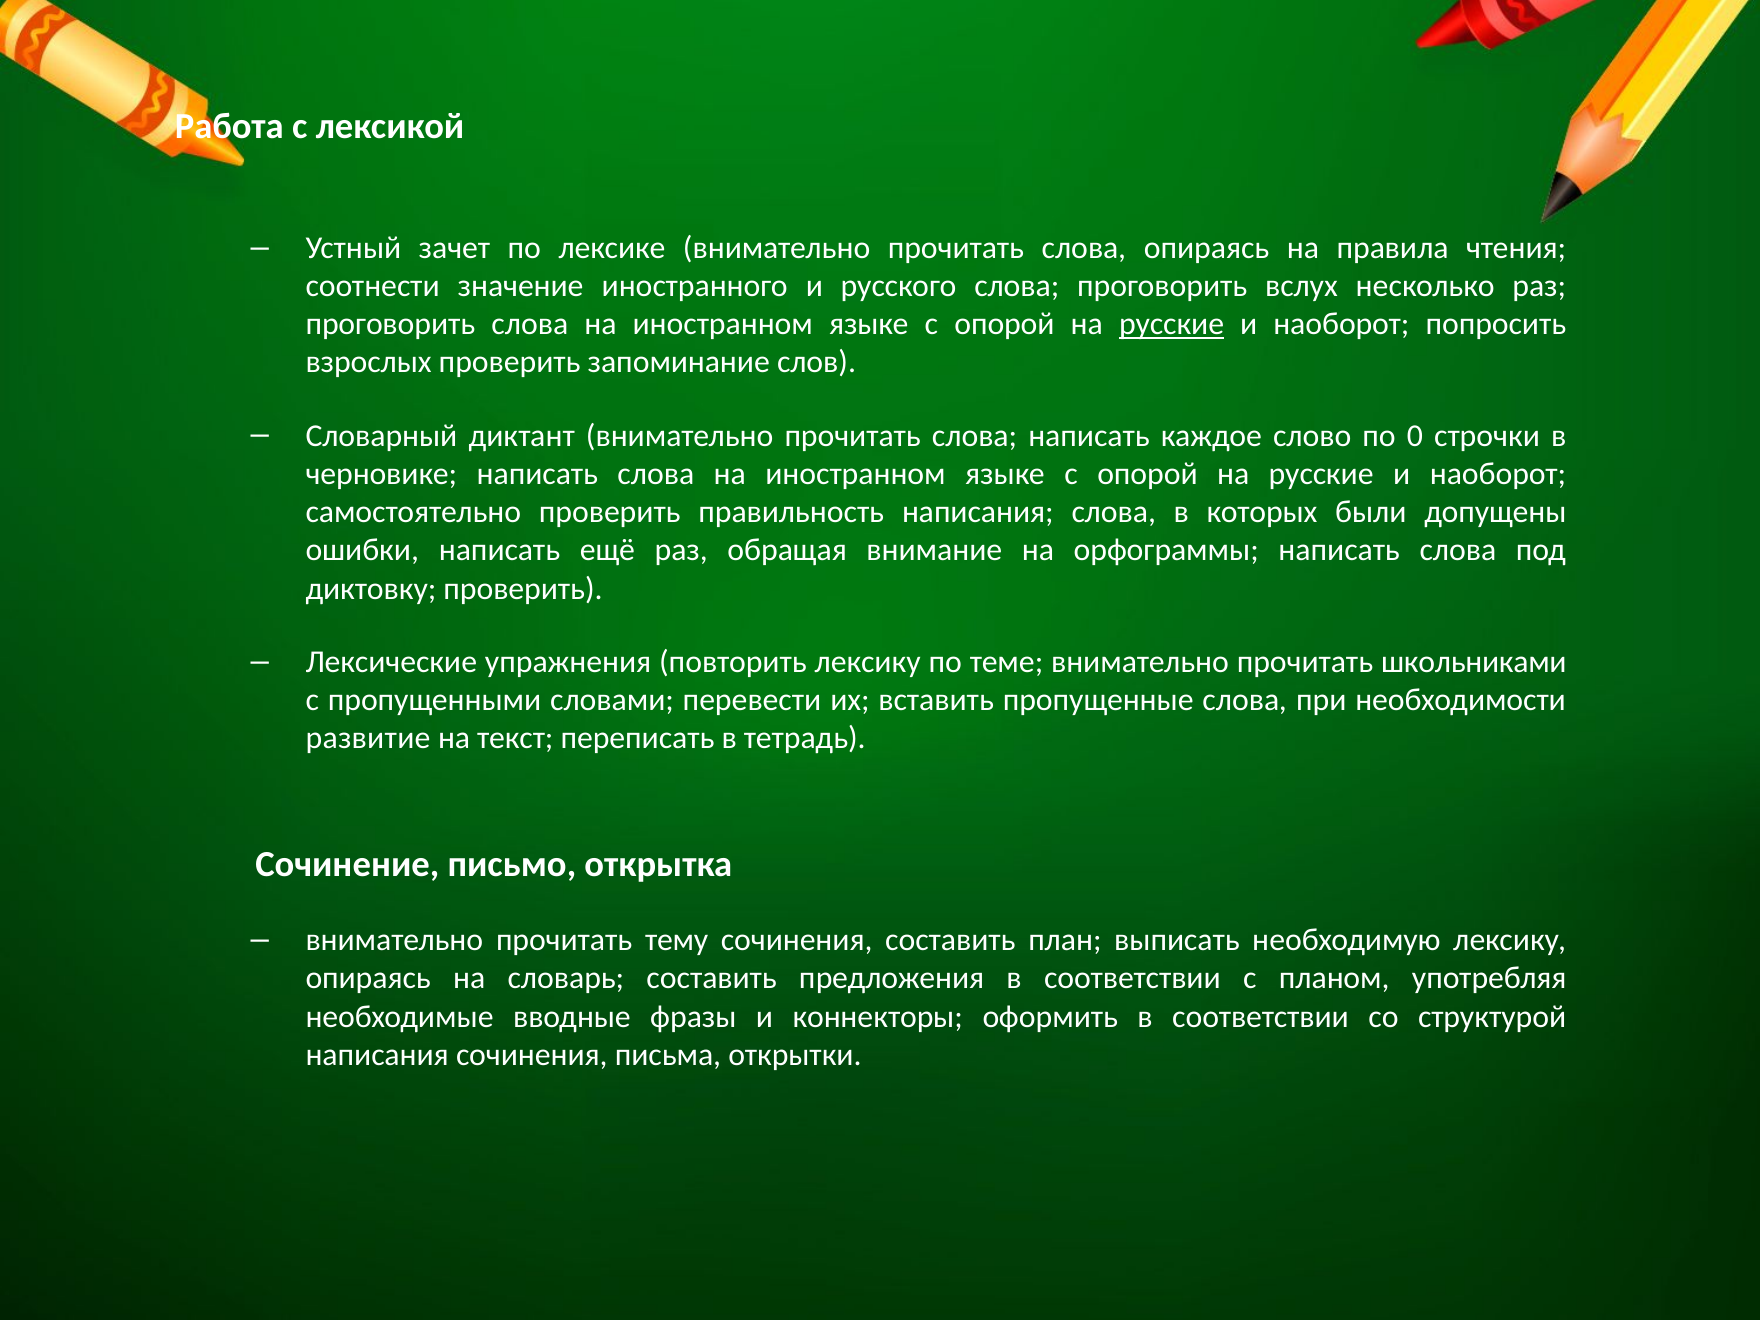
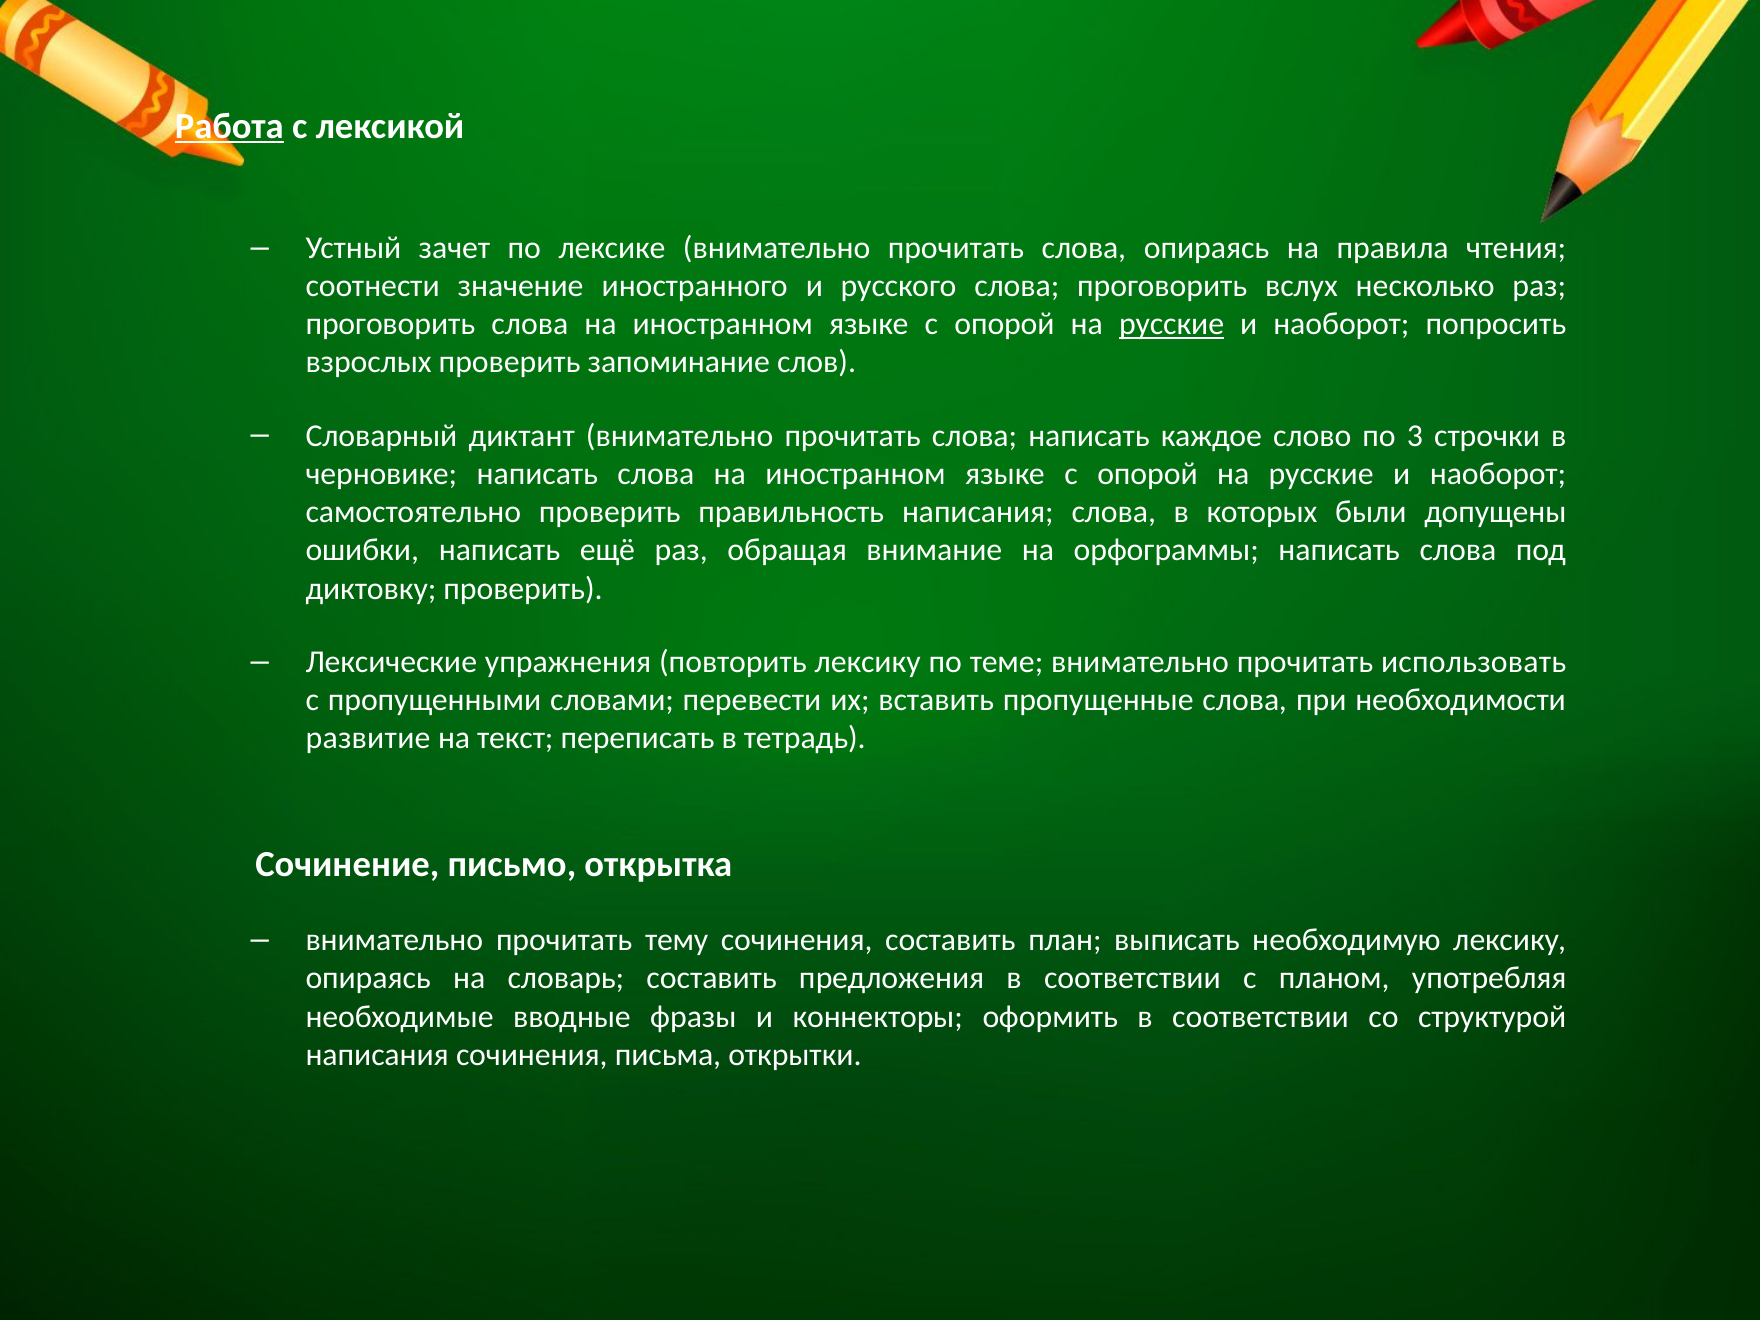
Работа underline: none -> present
0: 0 -> 3
школьниками: школьниками -> использовать
